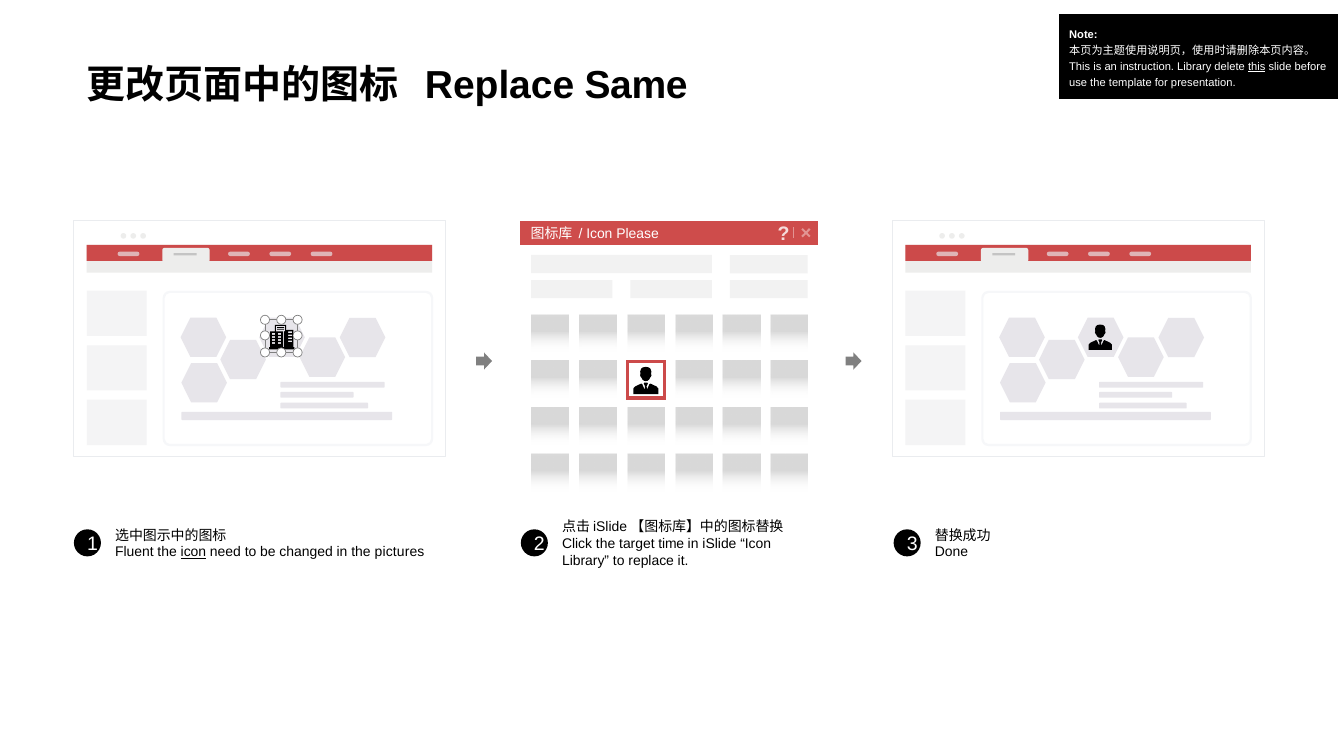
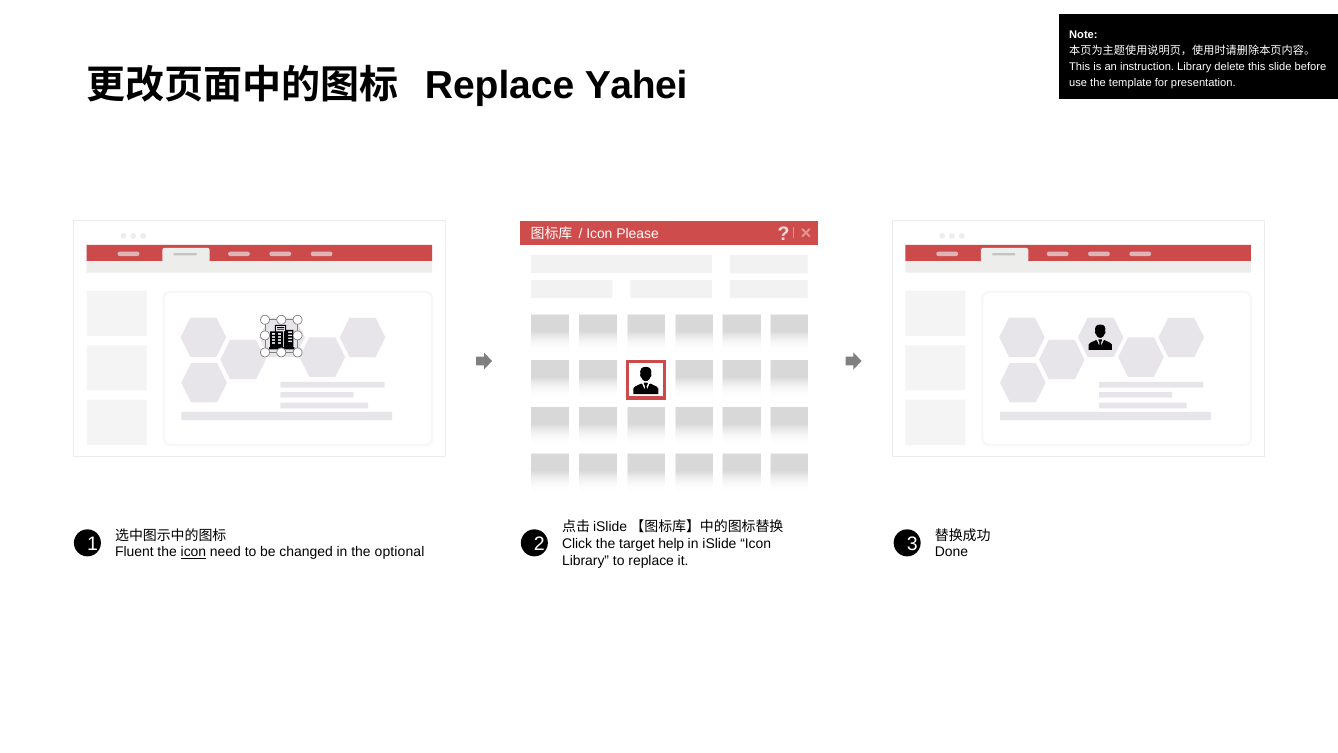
this at (1257, 67) underline: present -> none
Same: Same -> Yahei
time: time -> help
pictures: pictures -> optional
